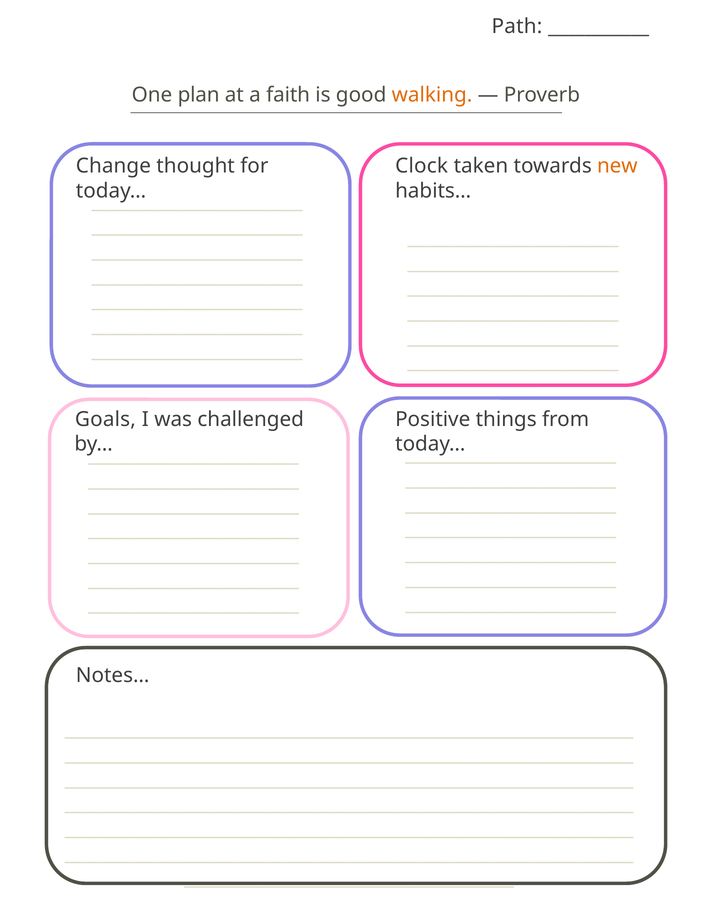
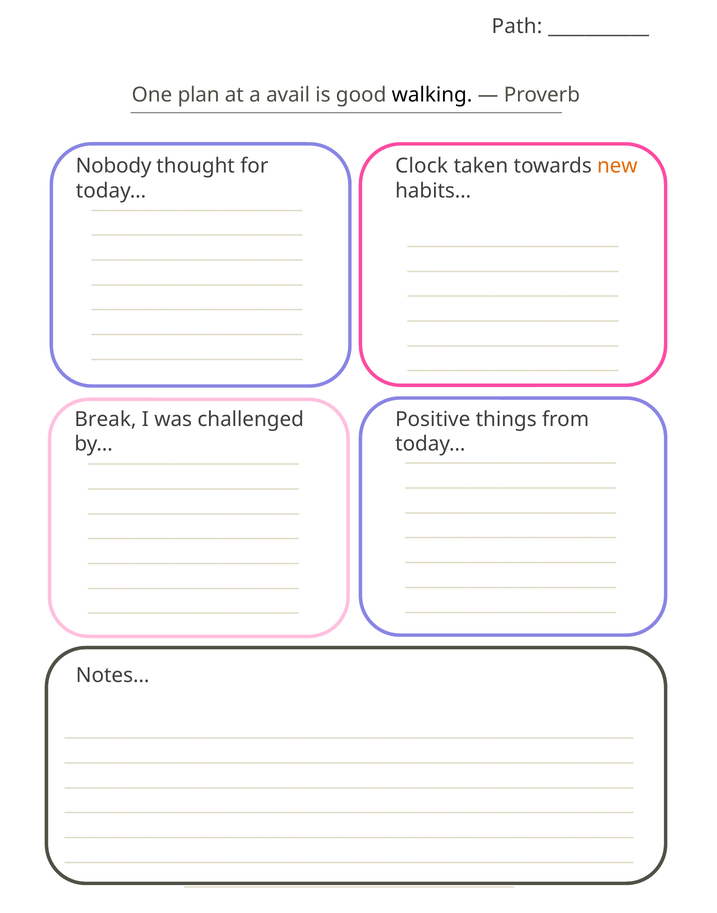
faith: faith -> avail
walking colour: orange -> black
Change: Change -> Nobody
Goals: Goals -> Break
